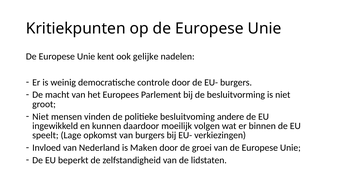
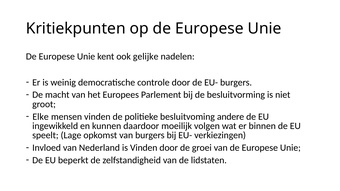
Niet at (41, 117): Niet -> Elke
is Maken: Maken -> Vinden
